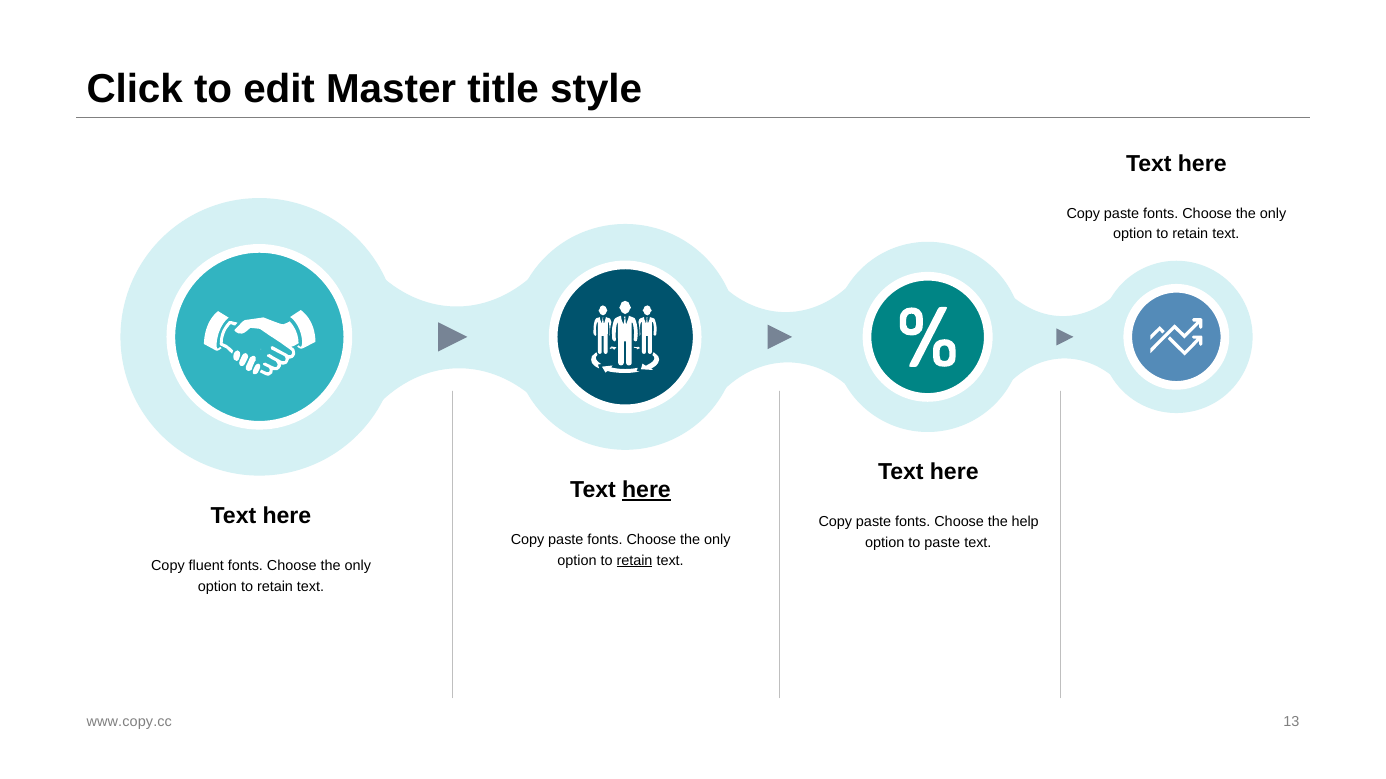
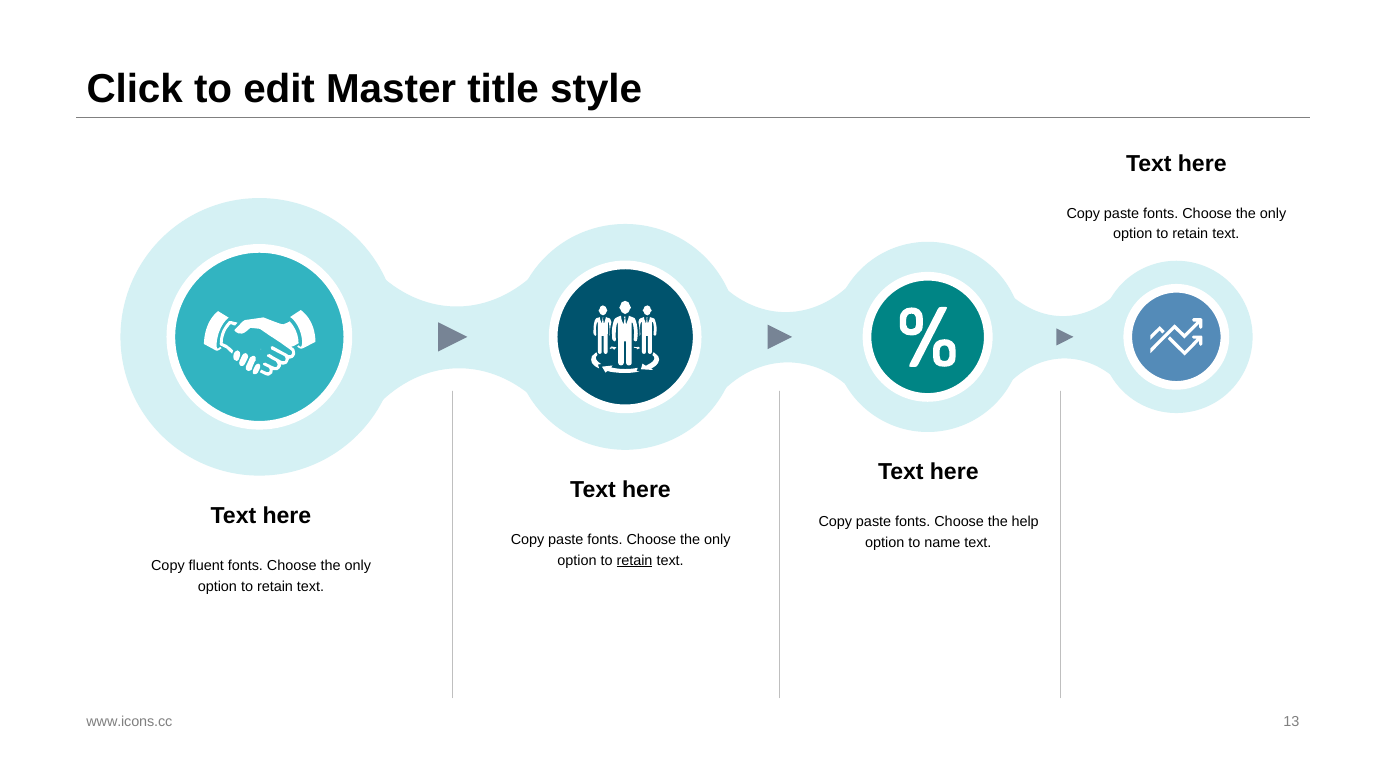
here at (646, 491) underline: present -> none
to paste: paste -> name
www.copy.cc: www.copy.cc -> www.icons.cc
